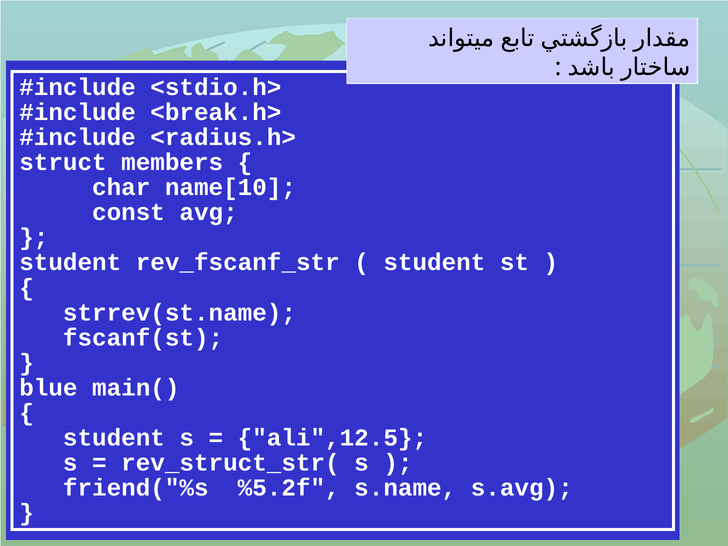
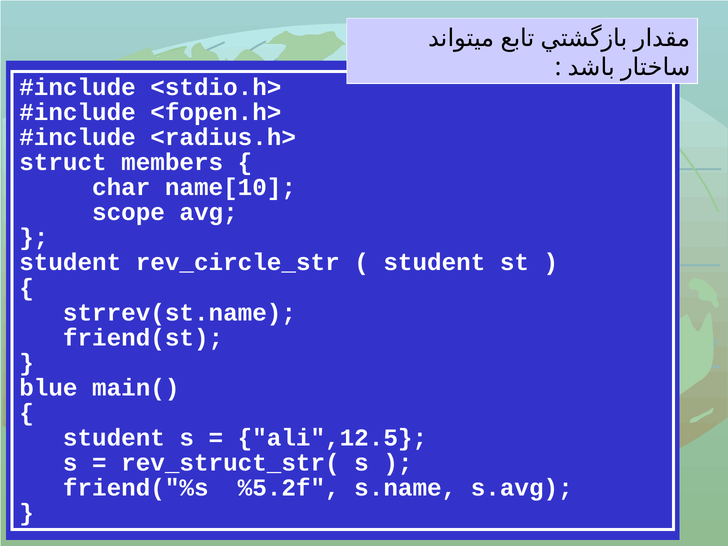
<break.h>: <break.h> -> <fopen.h>
const: const -> scope
rev_fscanf_str: rev_fscanf_str -> rev_circle_str
fscanf(st: fscanf(st -> friend(st
